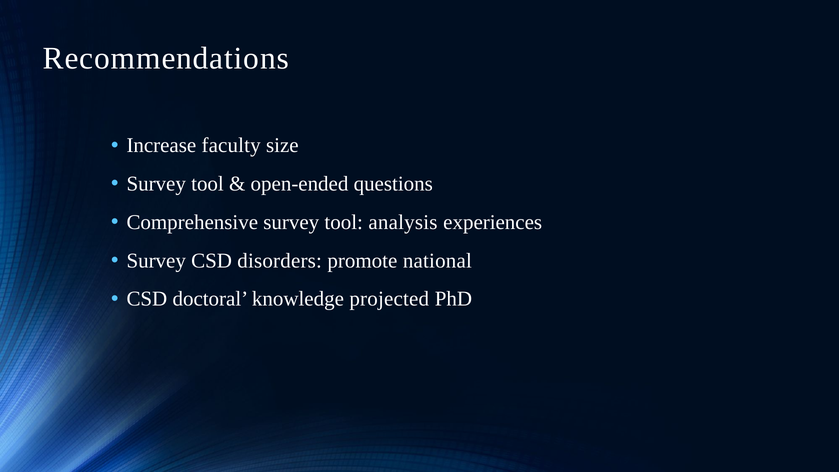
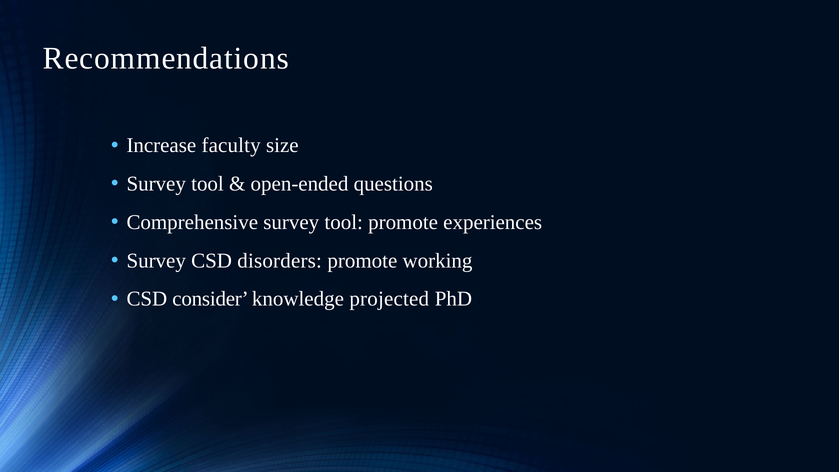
tool analysis: analysis -> promote
national: national -> working
doctoral: doctoral -> consider
